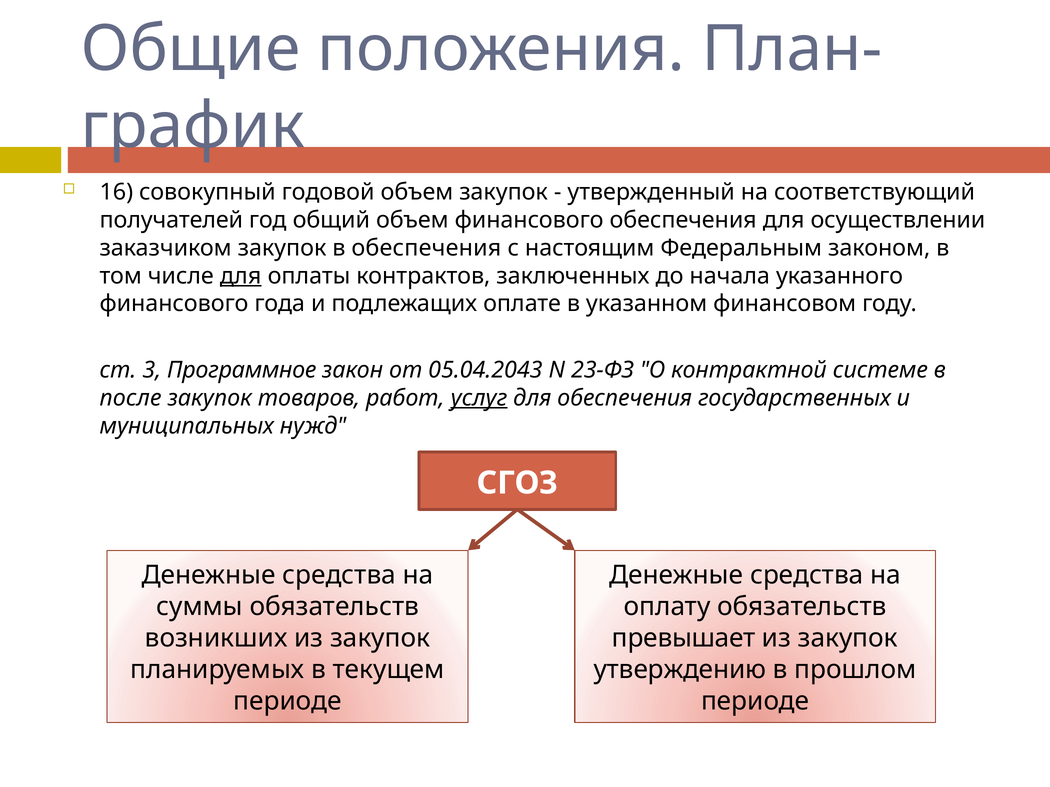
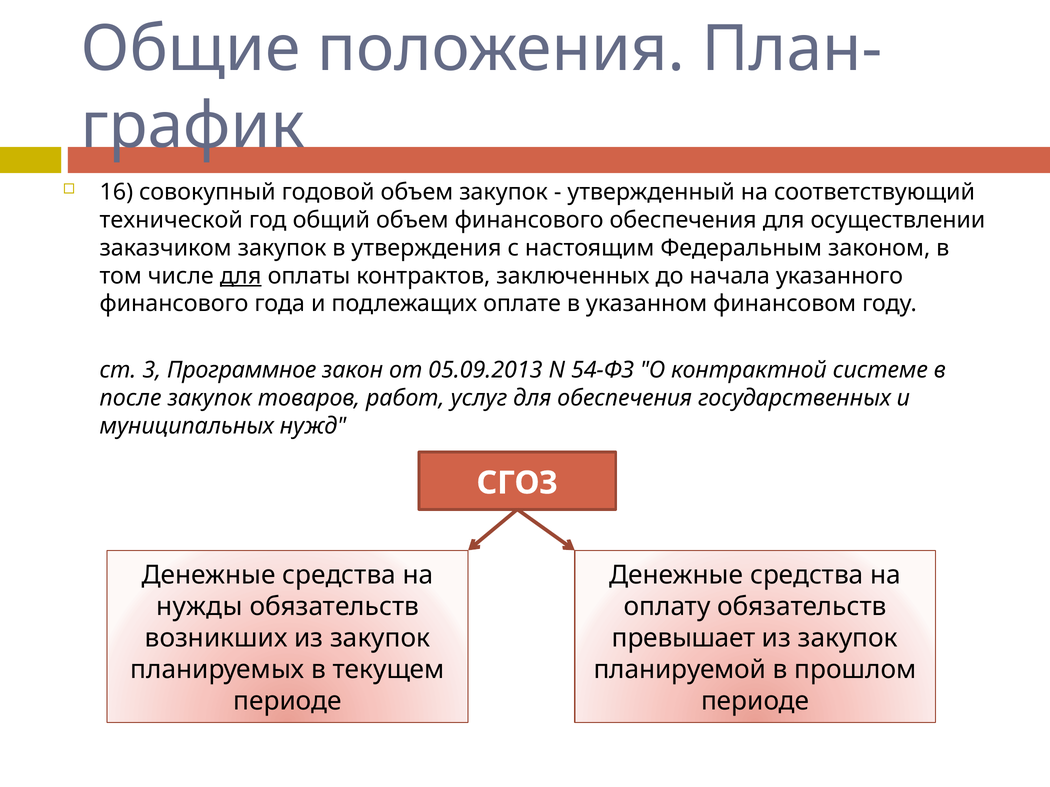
получателей: получателей -> технической
в обеспечения: обеспечения -> утверждения
05.04.2043: 05.04.2043 -> 05.09.2013
23-ФЗ: 23-ФЗ -> 54-ФЗ
услуг underline: present -> none
суммы: суммы -> нужды
утверждению: утверждению -> планируемой
